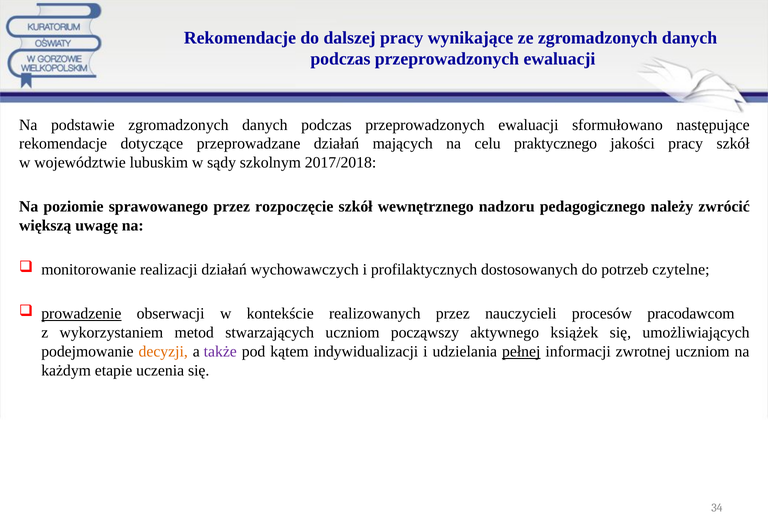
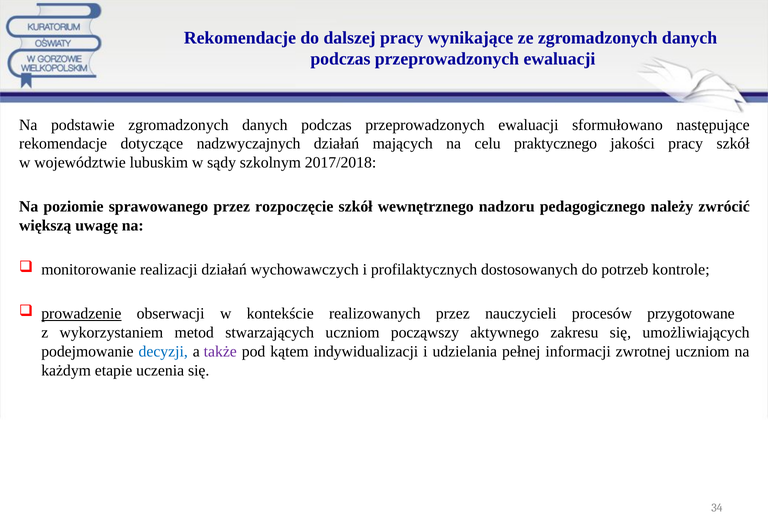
przeprowadzane: przeprowadzane -> nadzwyczajnych
czytelne: czytelne -> kontrole
pracodawcom: pracodawcom -> przygotowane
książek: książek -> zakresu
decyzji colour: orange -> blue
pełnej underline: present -> none
